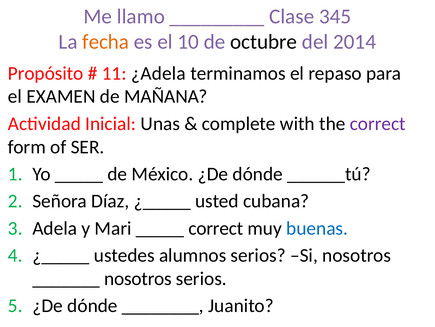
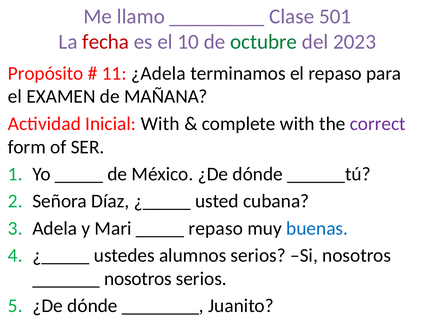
345: 345 -> 501
fecha colour: orange -> red
octubre colour: black -> green
2014: 2014 -> 2023
Inicial Unas: Unas -> With
correct at (216, 228): correct -> repaso
